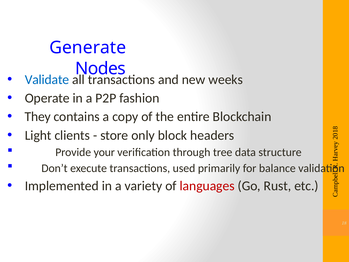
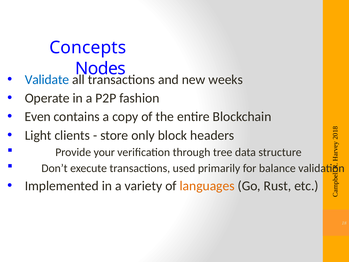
Generate: Generate -> Concepts
They: They -> Even
languages colour: red -> orange
